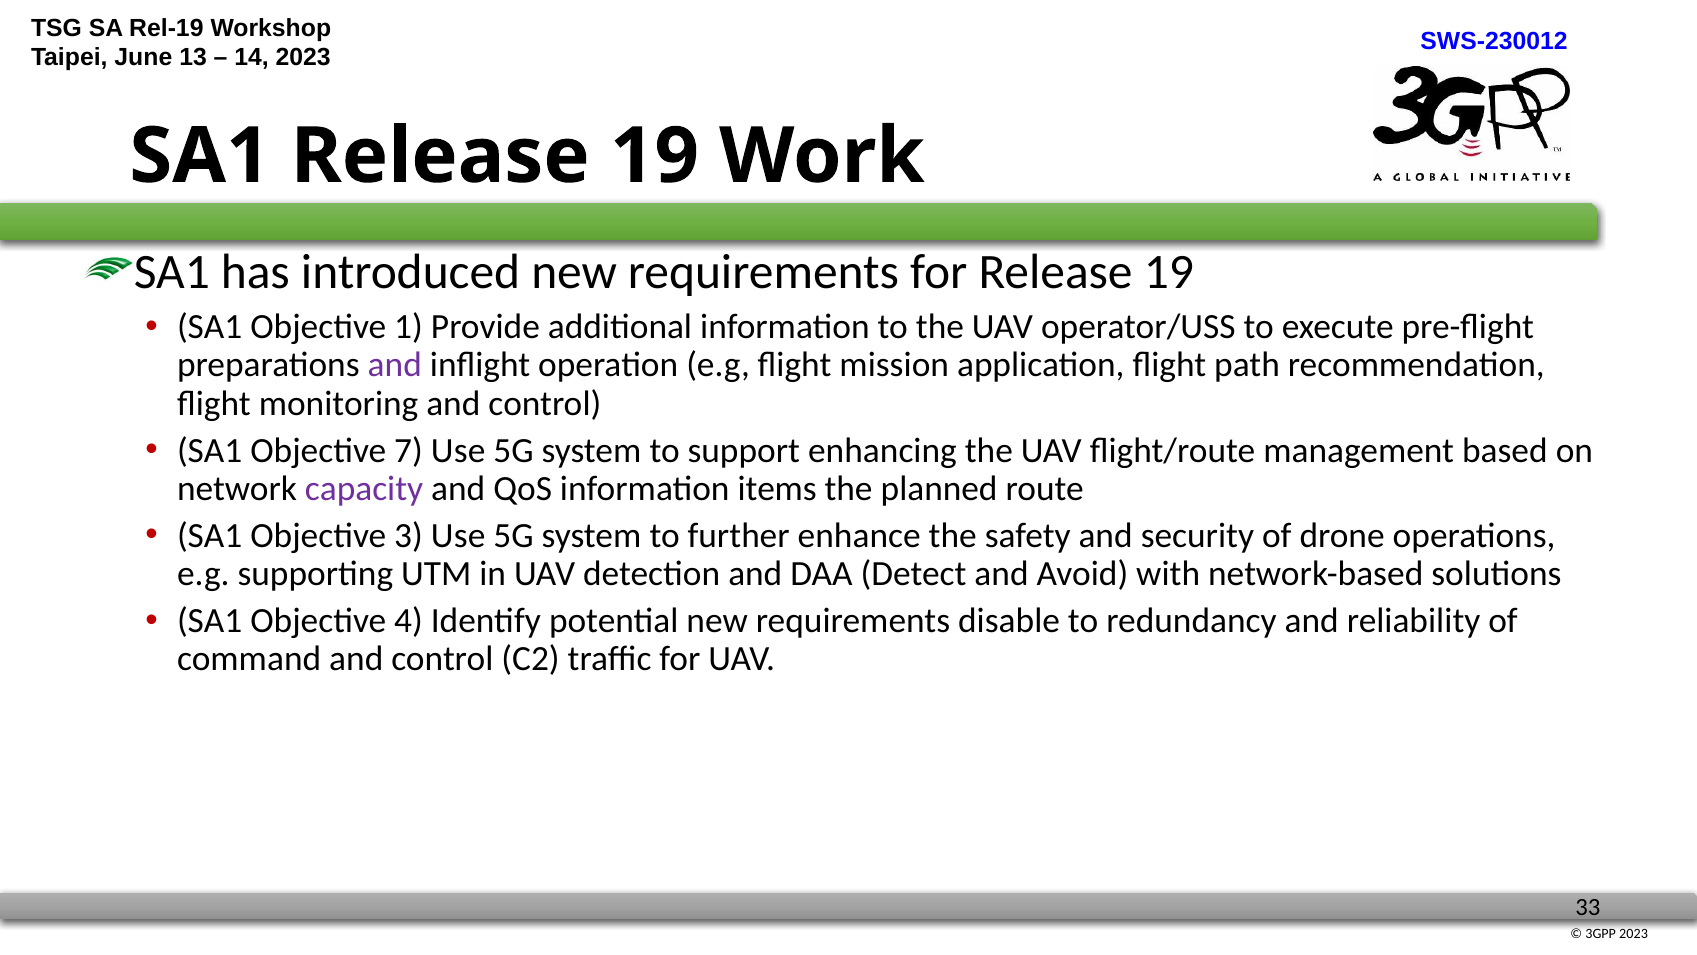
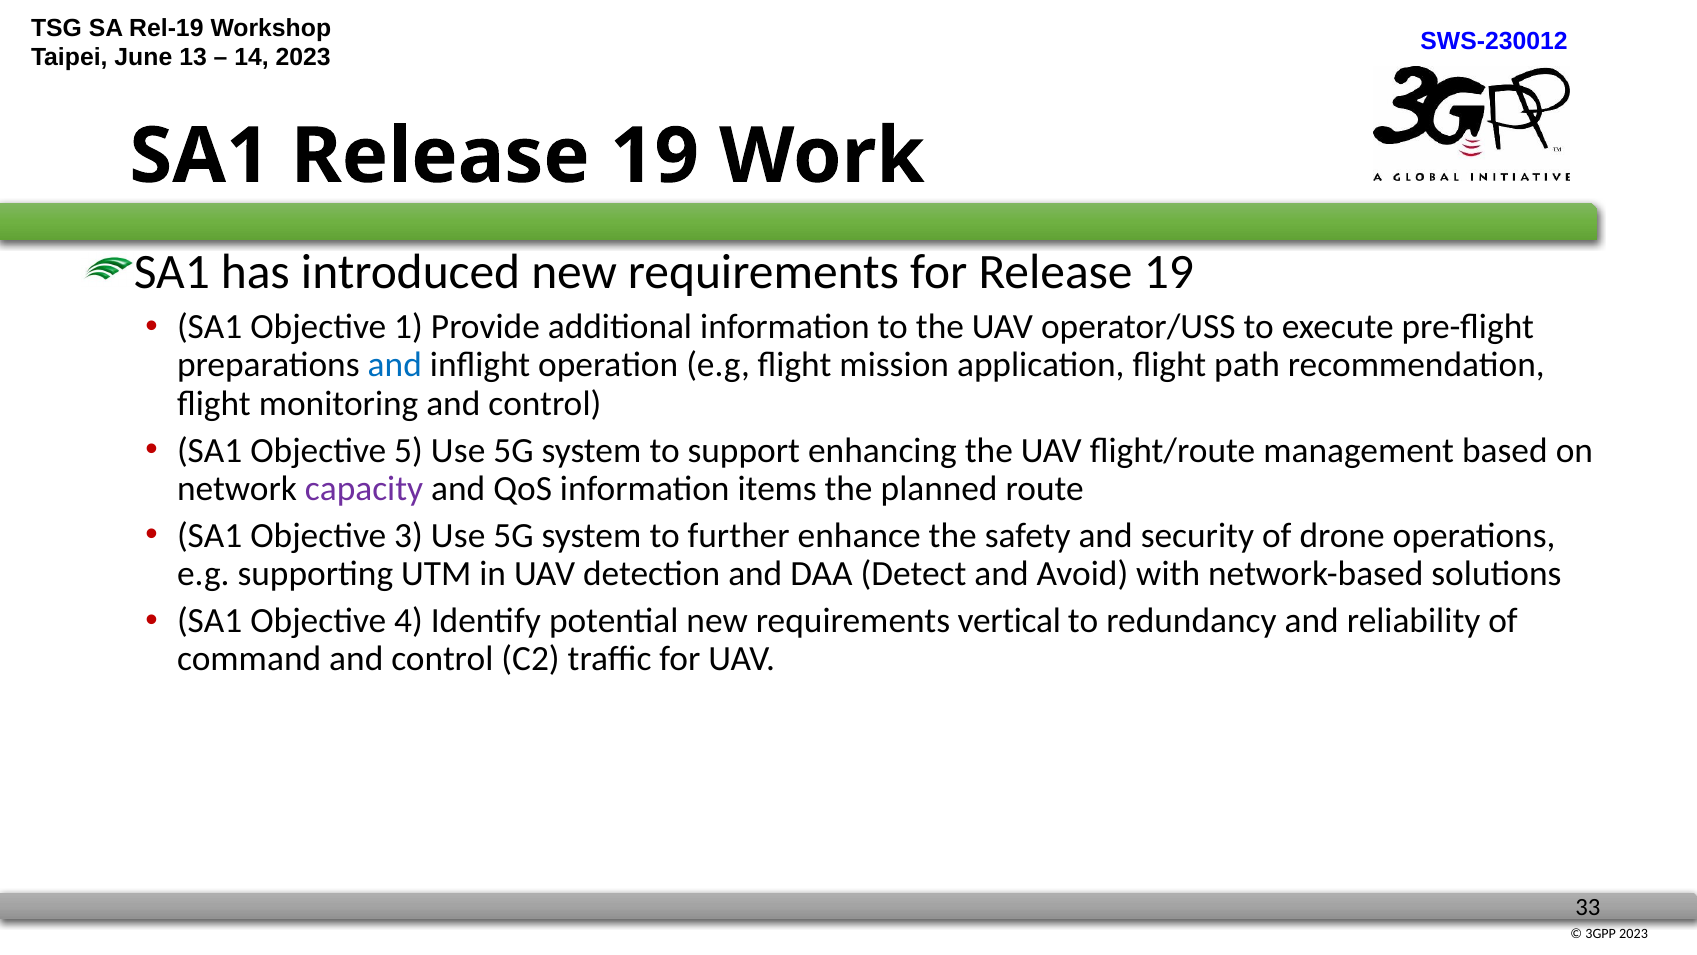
and at (395, 365) colour: purple -> blue
7: 7 -> 5
disable: disable -> vertical
